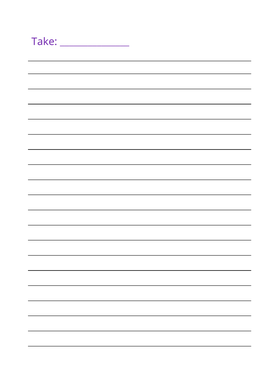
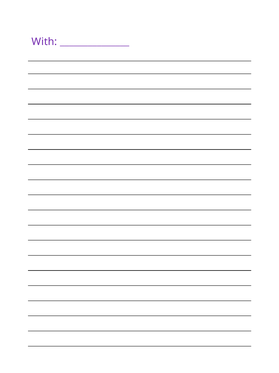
Take: Take -> With
